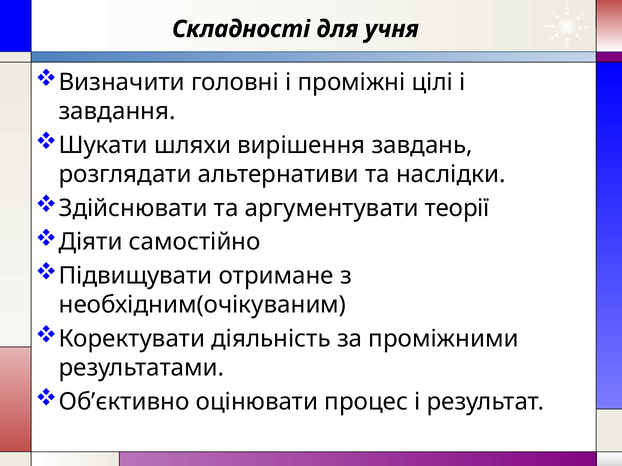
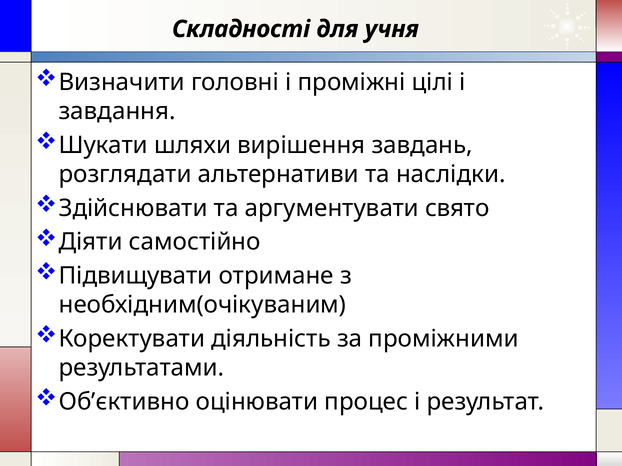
теорії: теорії -> свято
